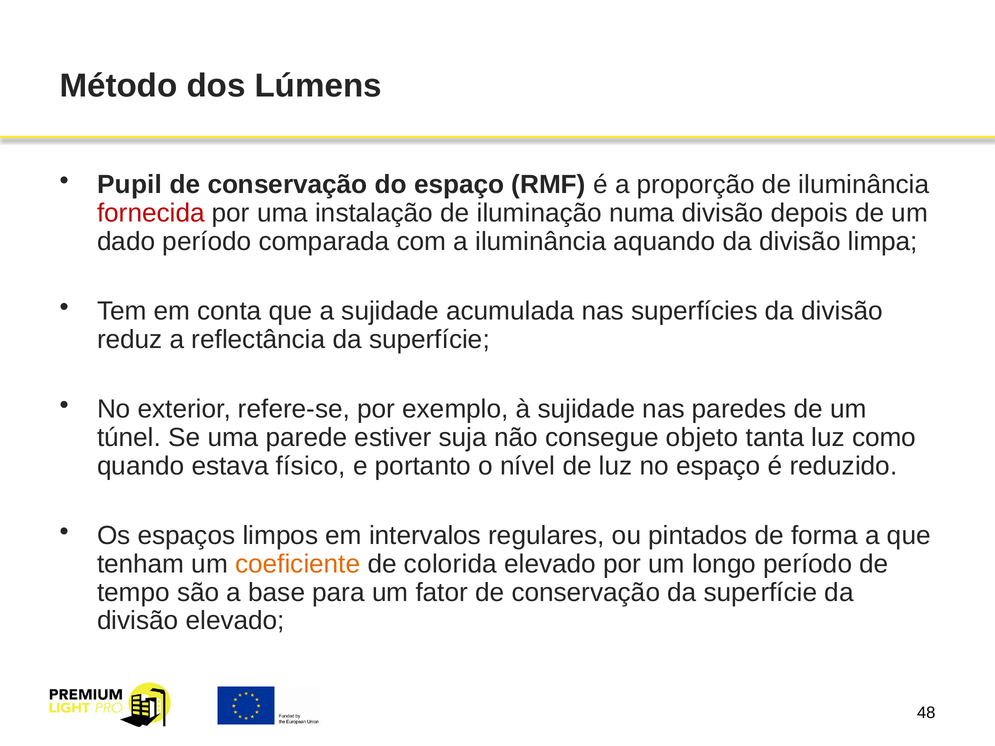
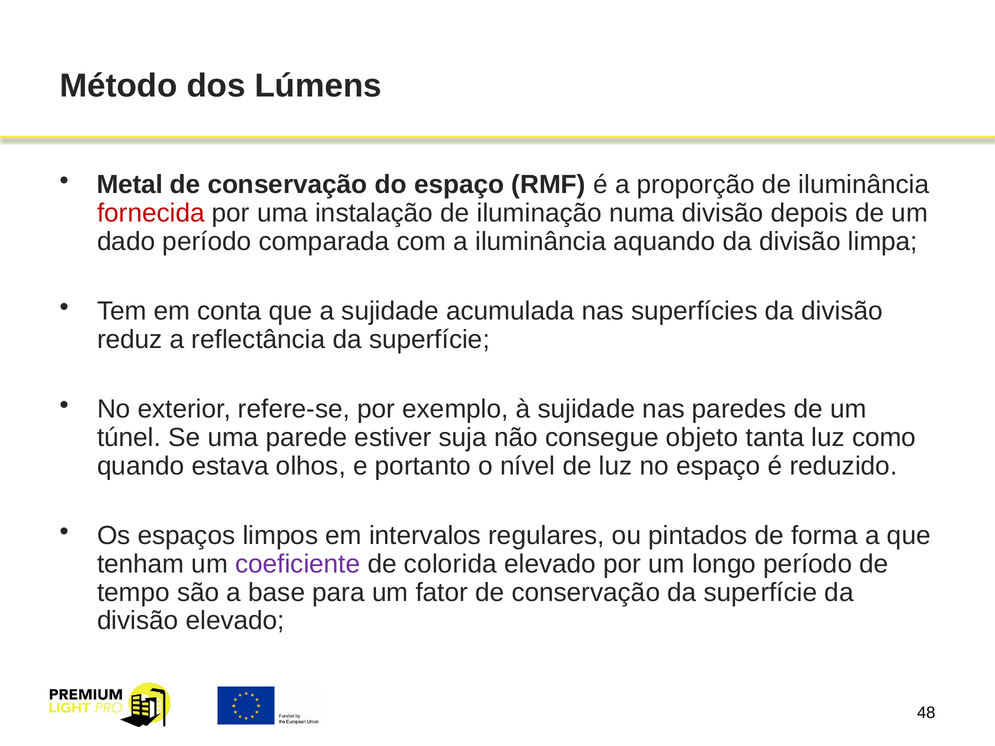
Pupil: Pupil -> Metal
físico: físico -> olhos
coeficiente colour: orange -> purple
